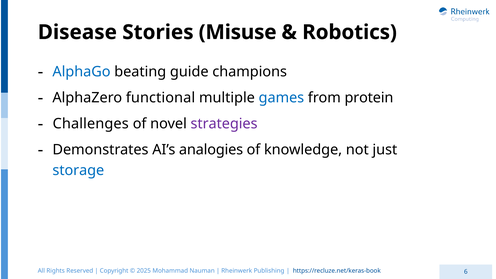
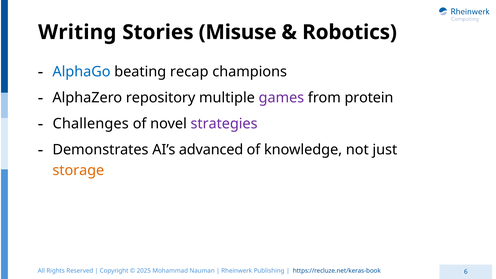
Disease: Disease -> Writing
guide: guide -> recap
functional: functional -> repository
games colour: blue -> purple
analogies: analogies -> advanced
storage colour: blue -> orange
